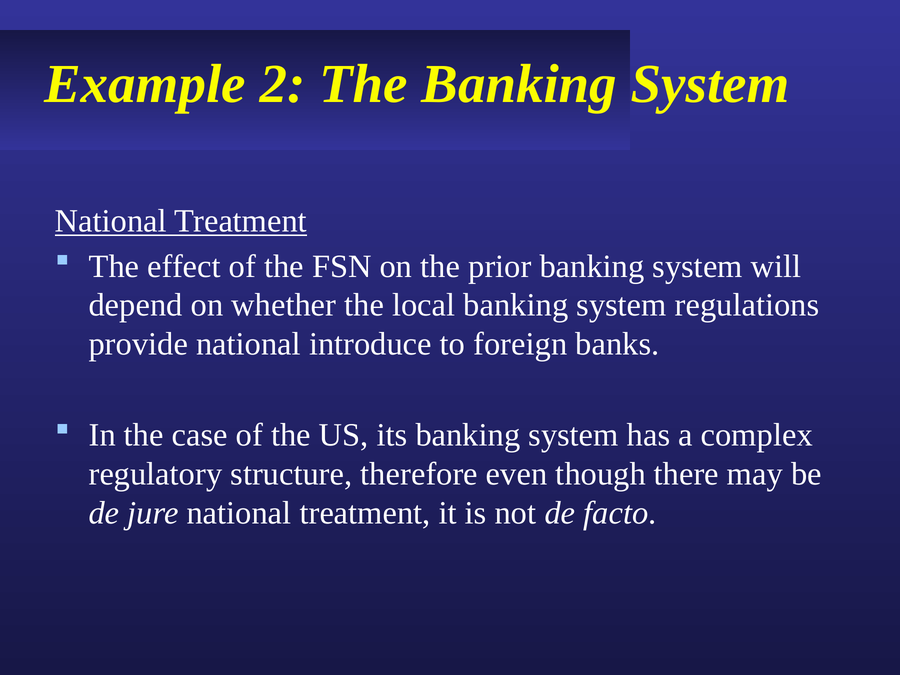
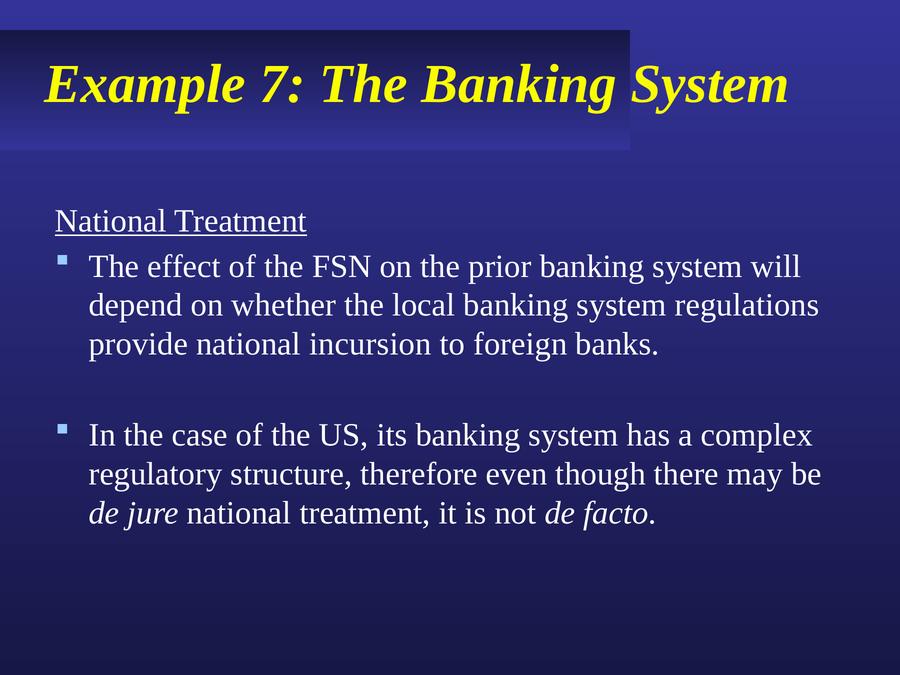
2: 2 -> 7
introduce: introduce -> incursion
